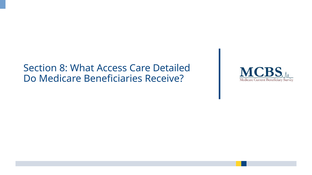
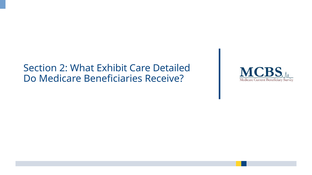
8: 8 -> 2
Access: Access -> Exhibit
